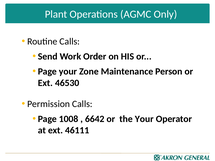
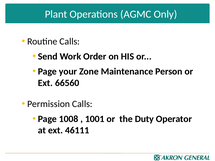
46530: 46530 -> 66560
6642: 6642 -> 1001
the Your: Your -> Duty
